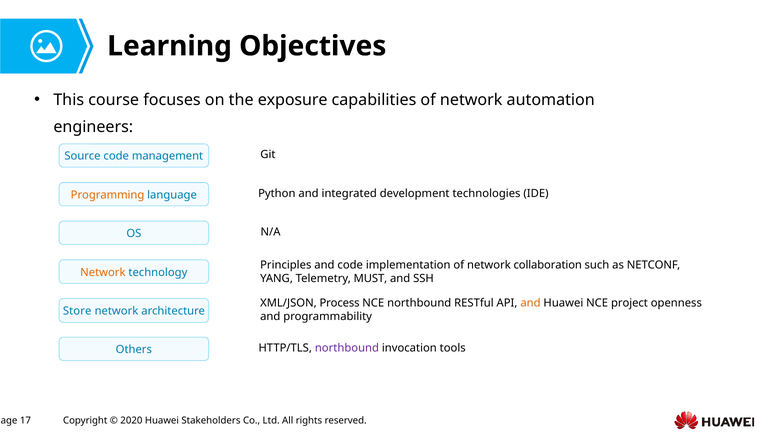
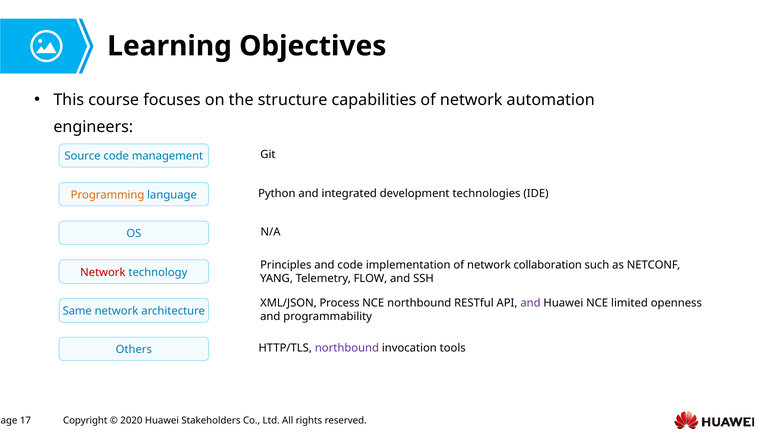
exposure: exposure -> structure
Network at (103, 272) colour: orange -> red
MUST: MUST -> FLOW
and at (530, 303) colour: orange -> purple
project: project -> limited
Store: Store -> Same
